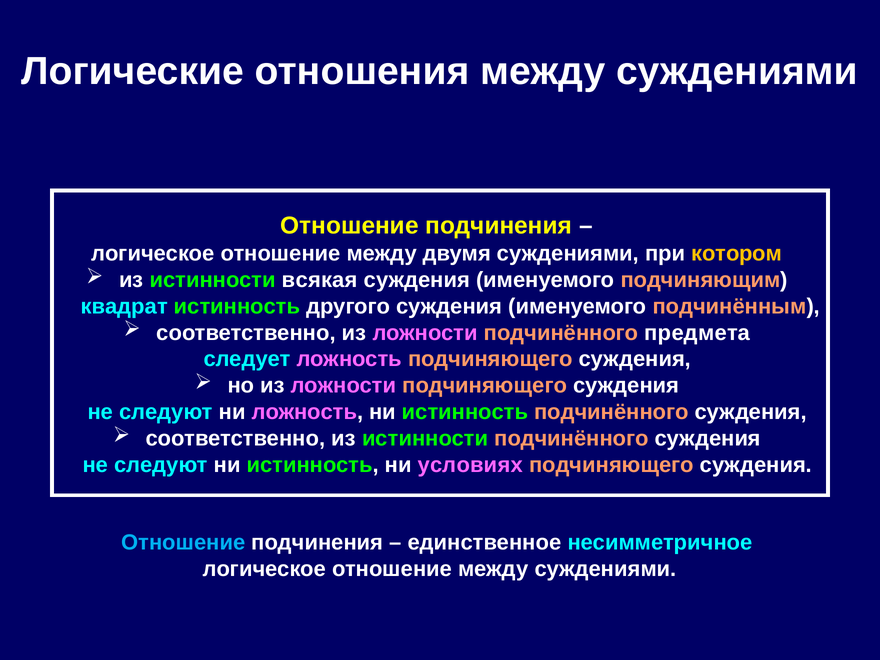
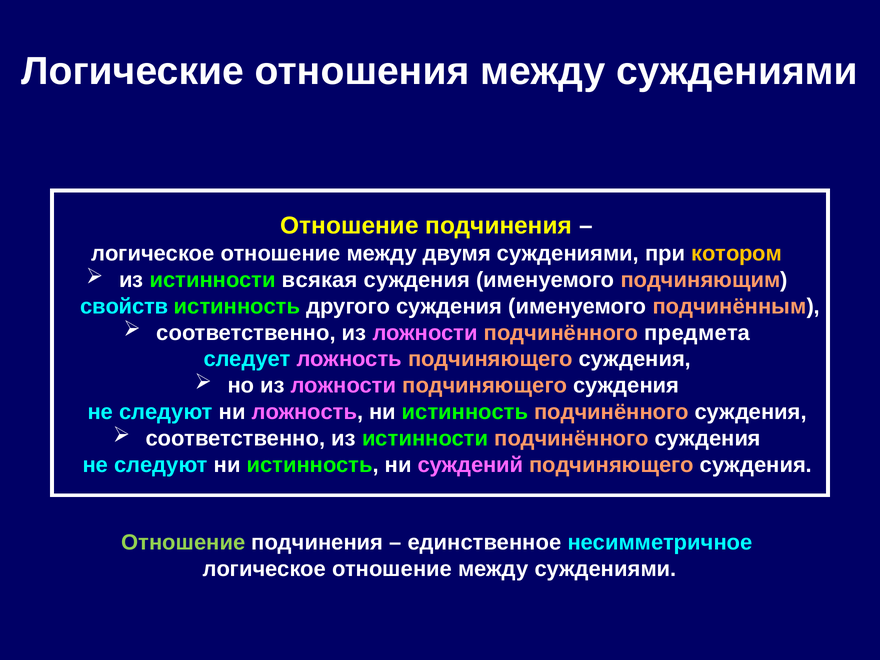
квадрат: квадрат -> свойств
условиях: условиях -> суждений
Отношение at (183, 543) colour: light blue -> light green
